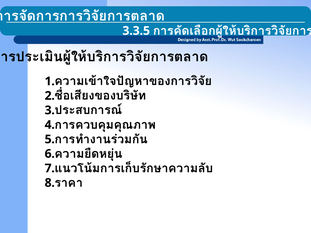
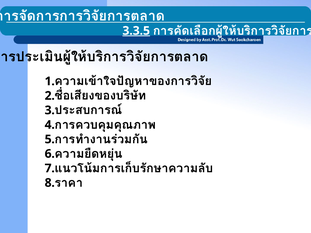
3.3.5 underline: none -> present
